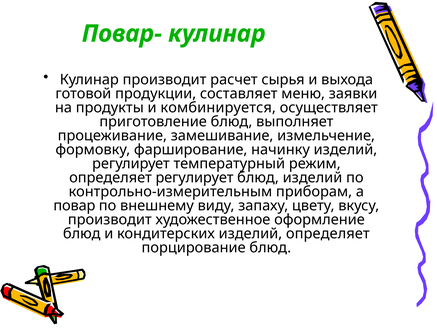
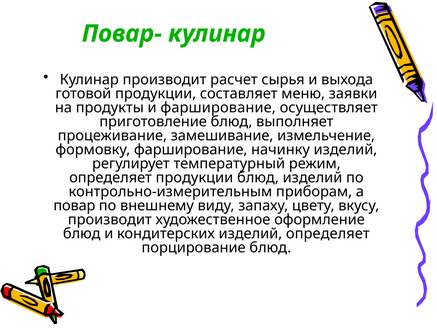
и комбинируется: комбинируется -> фарширование
определяет регулирует: регулирует -> продукции
